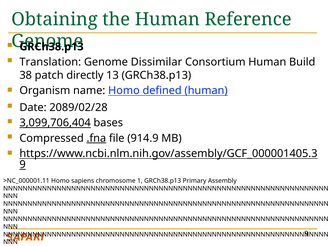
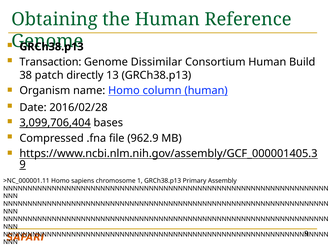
Translation: Translation -> Transaction
defined: defined -> column
2089/02/28: 2089/02/28 -> 2016/02/28
.fna underline: present -> none
914.9: 914.9 -> 962.9
